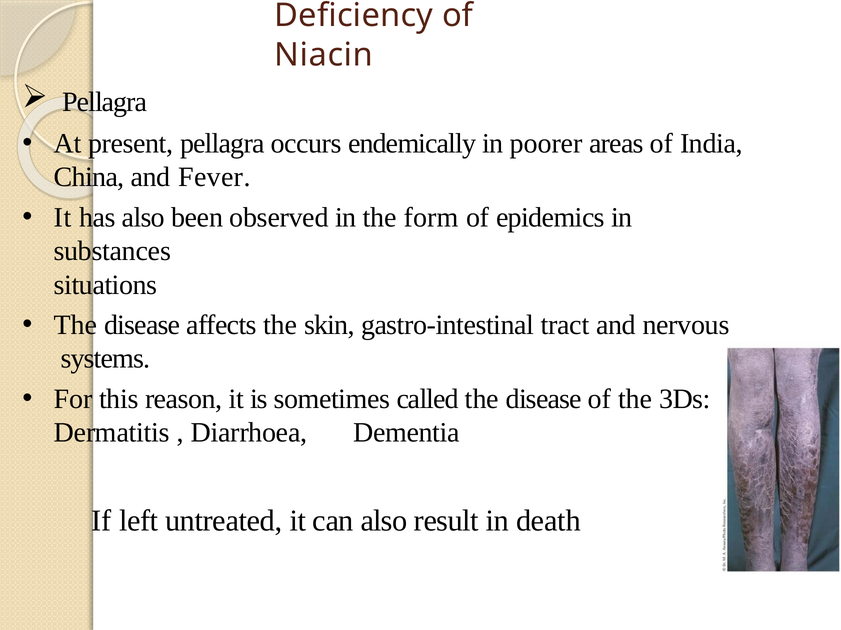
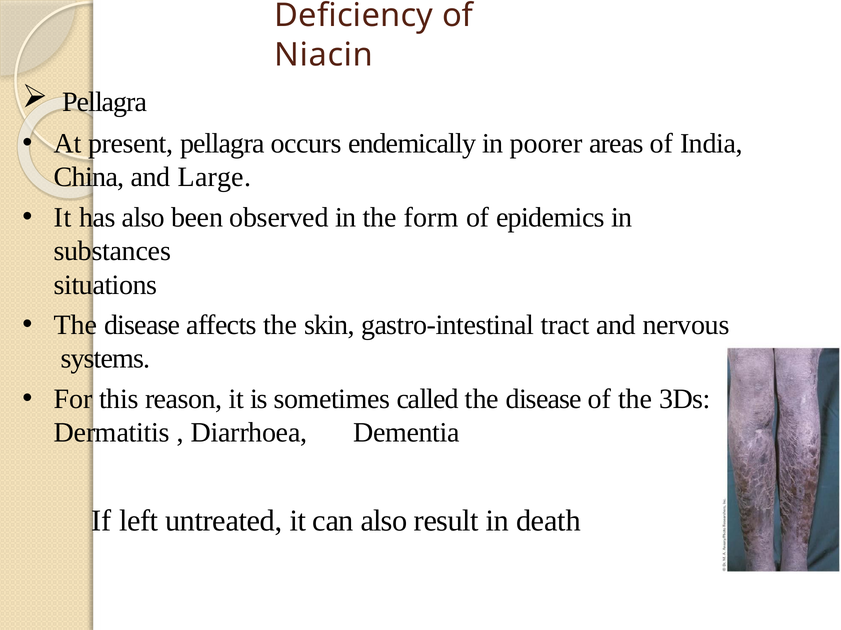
Fever: Fever -> Large
